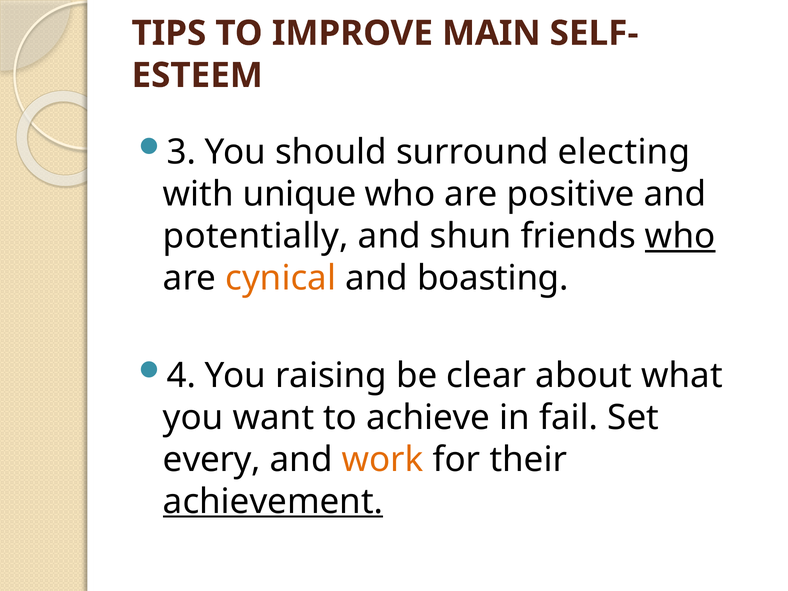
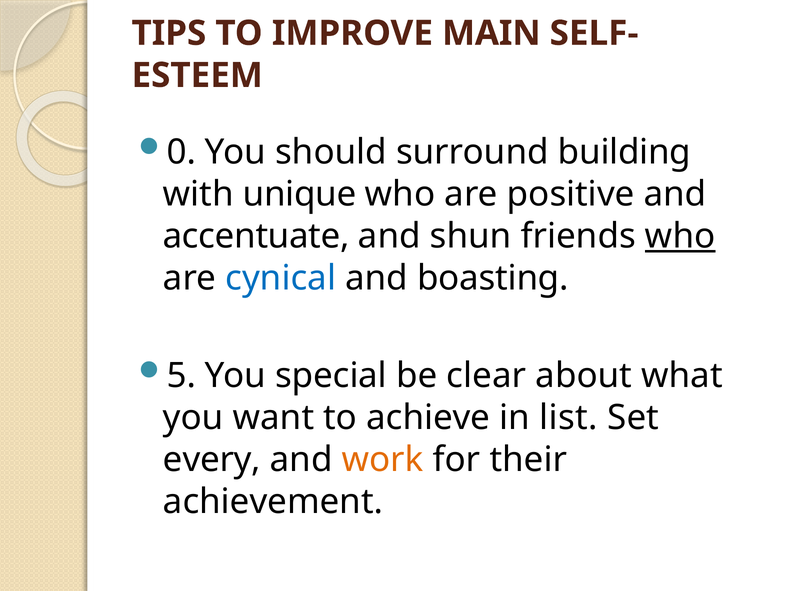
3: 3 -> 0
electing: electing -> building
potentially: potentially -> accentuate
cynical colour: orange -> blue
4: 4 -> 5
raising: raising -> special
fail: fail -> list
achievement underline: present -> none
